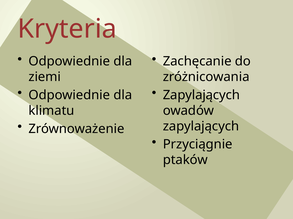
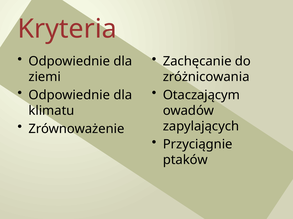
Zapylających at (201, 95): Zapylających -> Otaczającym
